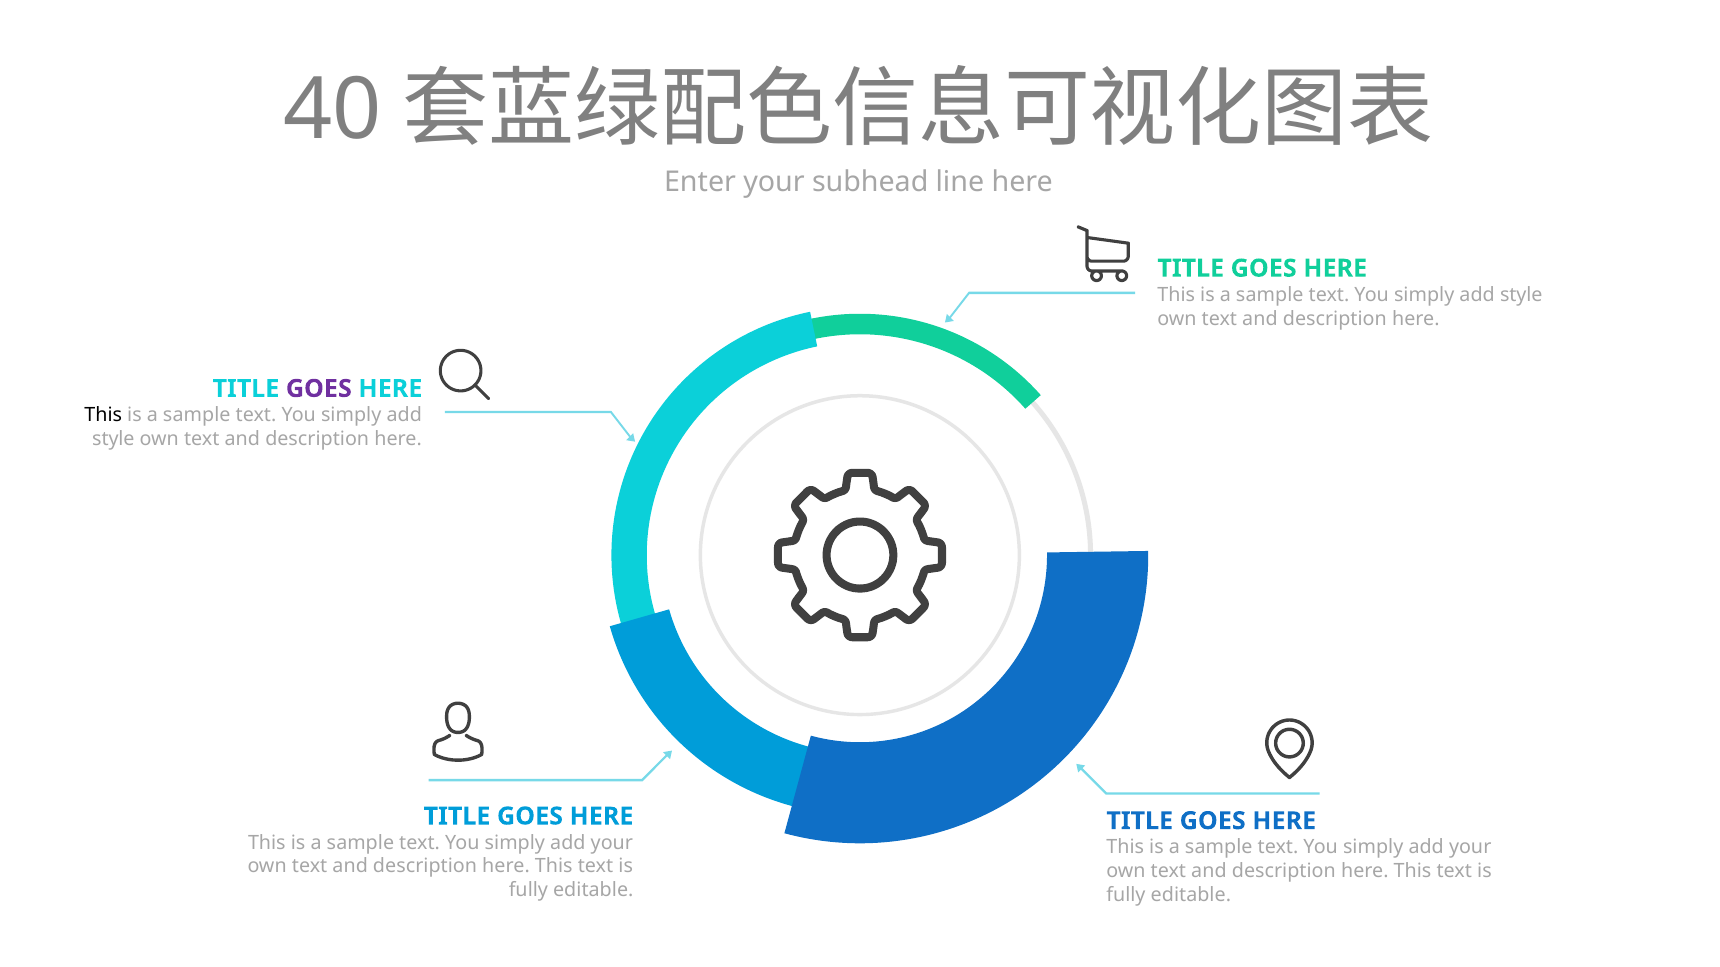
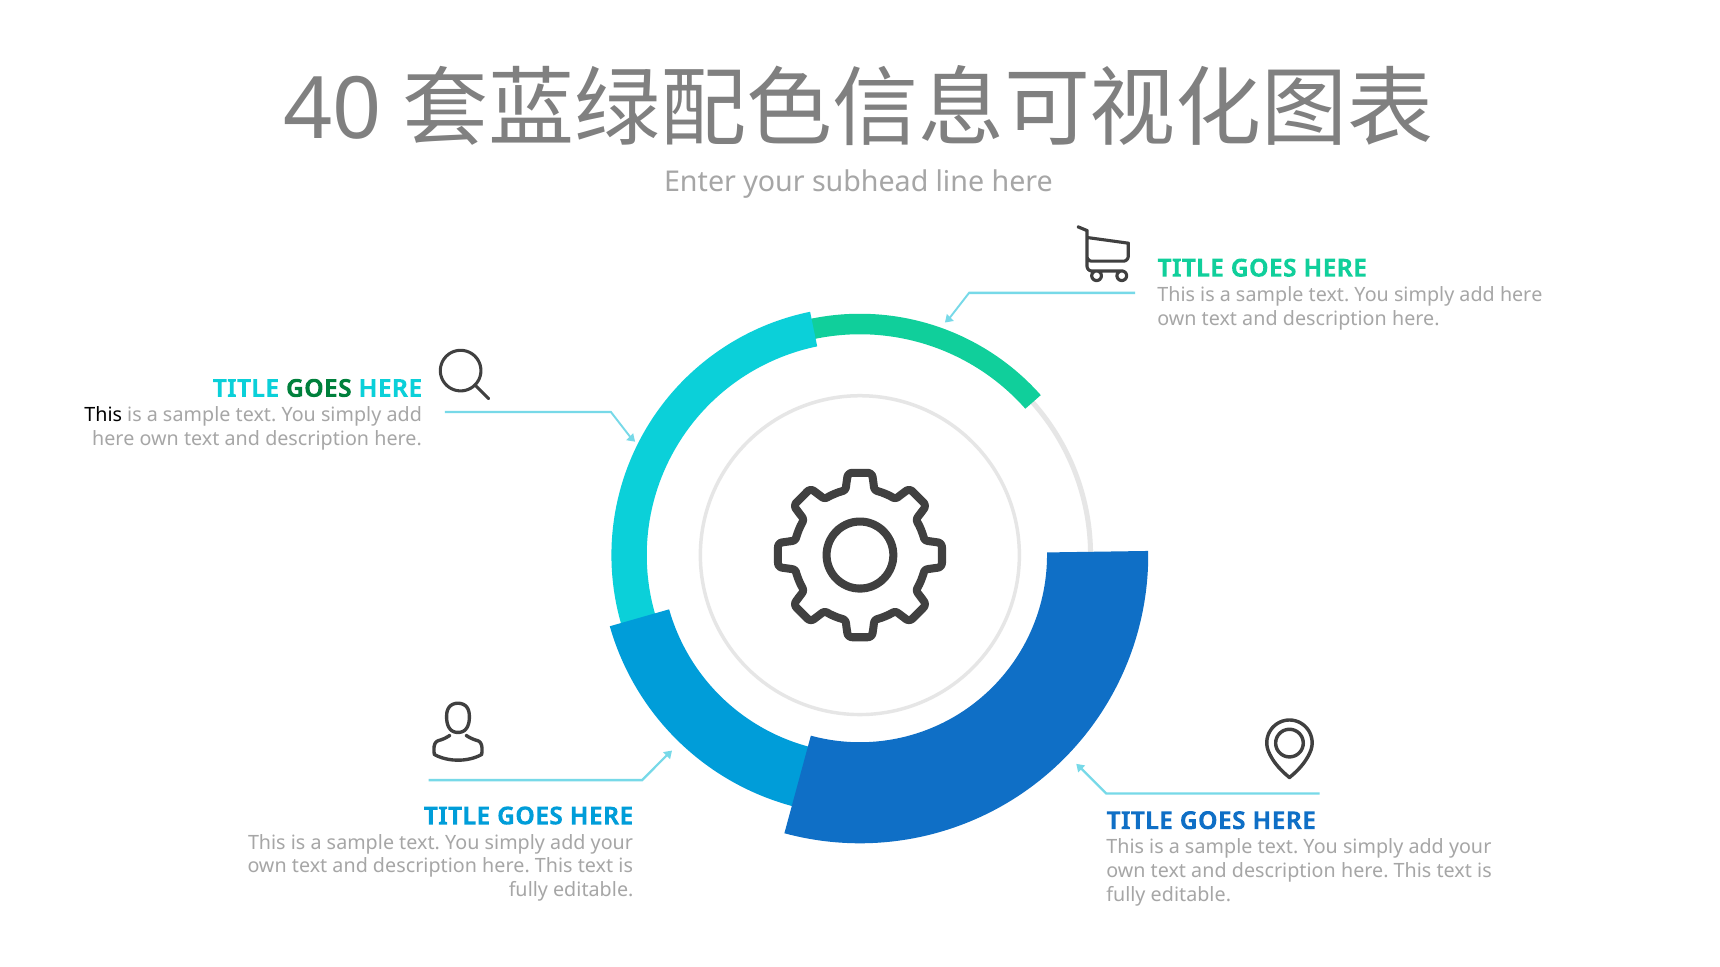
style at (1521, 295): style -> here
GOES at (319, 389) colour: purple -> green
style at (113, 439): style -> here
